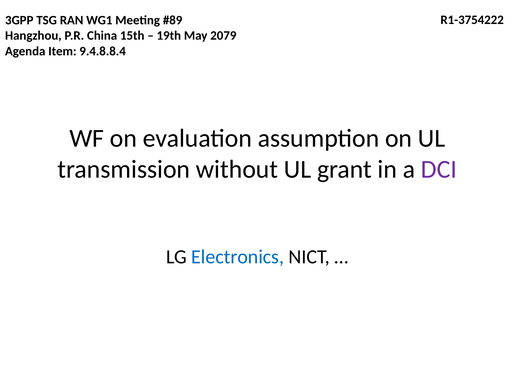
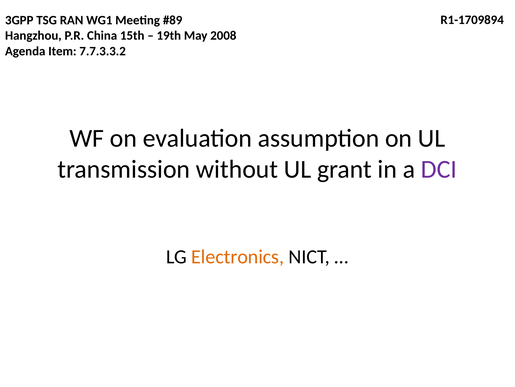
R1-3754222: R1-3754222 -> R1-1709894
2079: 2079 -> 2008
9.4.8.8.4: 9.4.8.8.4 -> 7.7.3.3.2
Electronics colour: blue -> orange
